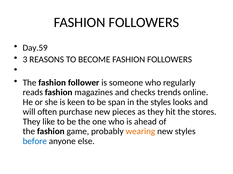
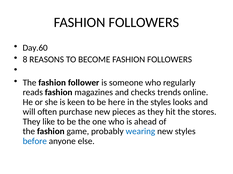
Day.59: Day.59 -> Day.60
3: 3 -> 8
span: span -> here
wearing colour: orange -> blue
